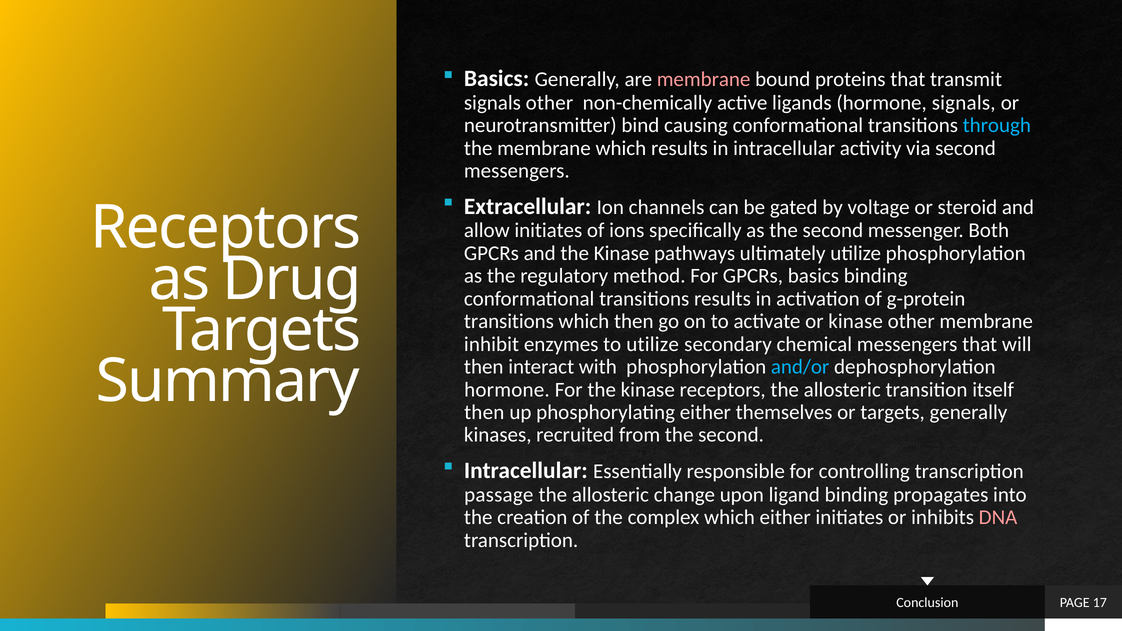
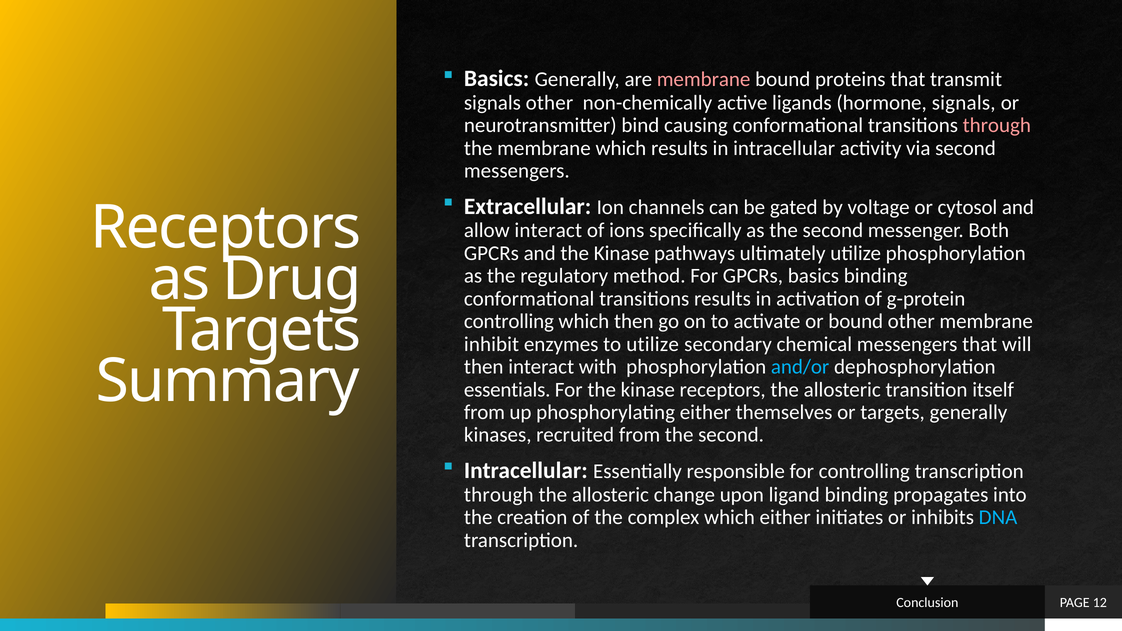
through at (997, 125) colour: light blue -> pink
steroid: steroid -> cytosol
allow initiates: initiates -> interact
transitions at (509, 321): transitions -> controlling
or kinase: kinase -> bound
hormone at (507, 390): hormone -> essentials
then at (484, 412): then -> from
passage at (499, 495): passage -> through
DNA colour: pink -> light blue
17: 17 -> 12
